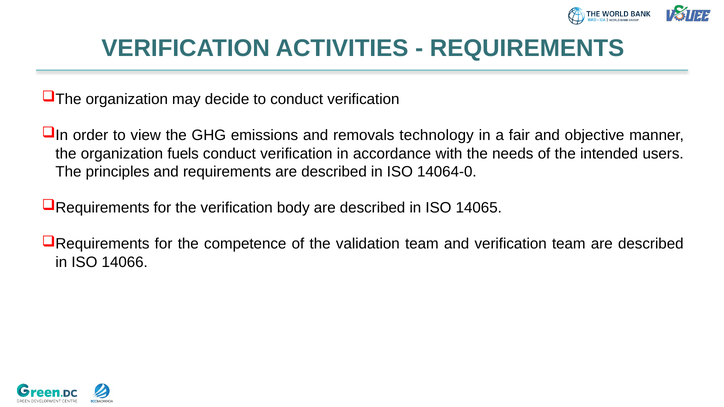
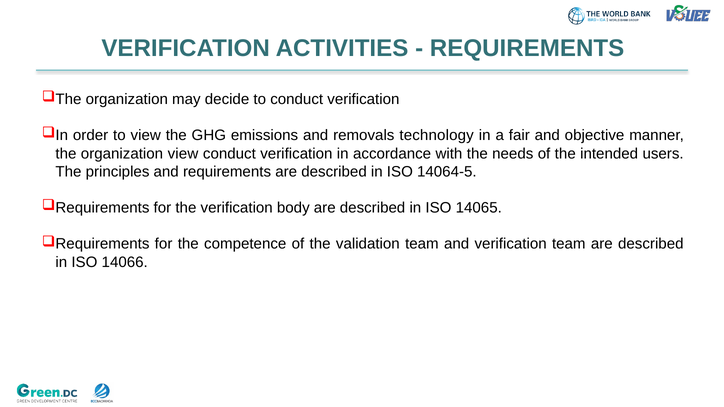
organization fuels: fuels -> view
14064-0: 14064-0 -> 14064-5
